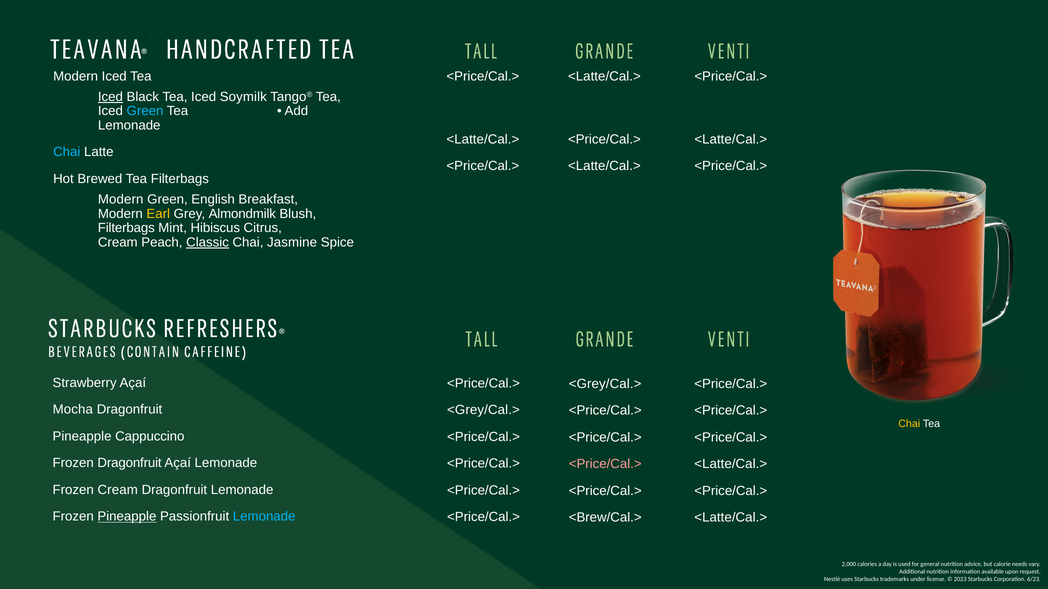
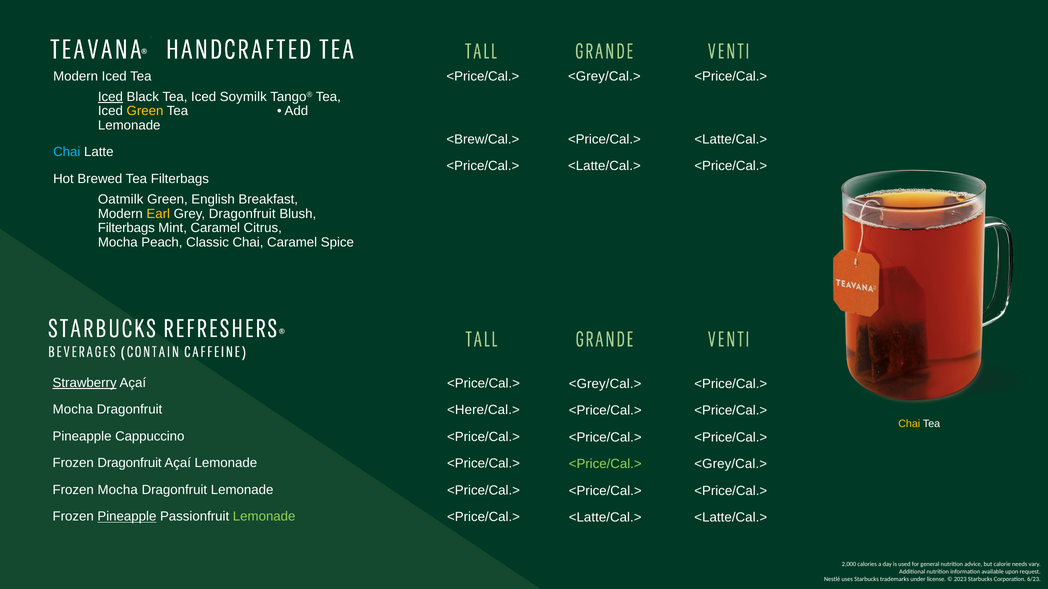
<Latte/Cal.> at (604, 76): <Latte/Cal.> -> <Grey/Cal.>
Green at (145, 111) colour: light blue -> yellow
<Latte/Cal.> at (483, 139): <Latte/Cal.> -> <Brew/Cal.>
Modern at (121, 200): Modern -> Oatmilk
Grey Almondmilk: Almondmilk -> Dragonfruit
Mint Hibiscus: Hibiscus -> Caramel
Cream at (118, 242): Cream -> Mocha
Classic underline: present -> none
Chai Jasmine: Jasmine -> Caramel
Strawberry underline: none -> present
<Grey/Cal.> at (483, 410): <Grey/Cal.> -> <Here/Cal.>
<Price/Cal.> at (605, 464) colour: pink -> light green
<Latte/Cal.> at (731, 464): <Latte/Cal.> -> <Grey/Cal.>
Frozen Cream: Cream -> Mocha
Lemonade at (264, 517) colour: light blue -> light green
<Brew/Cal.> at (605, 518): <Brew/Cal.> -> <Latte/Cal.>
